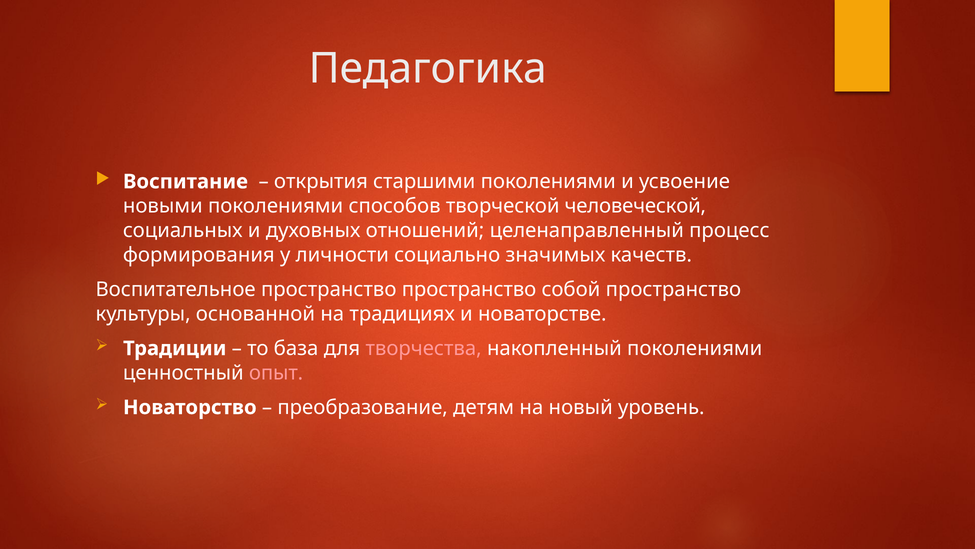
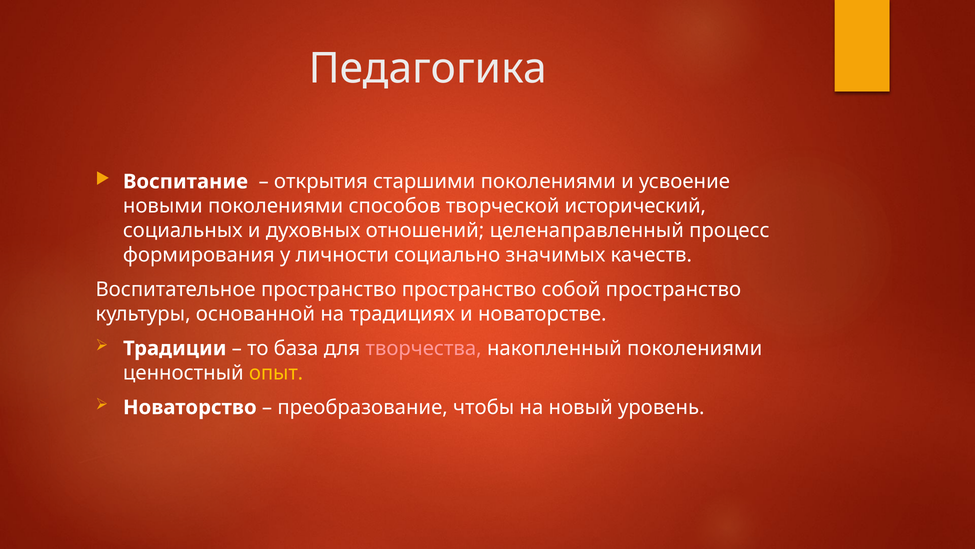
человеческой: человеческой -> исторический
опыт colour: pink -> yellow
детям: детям -> чтобы
